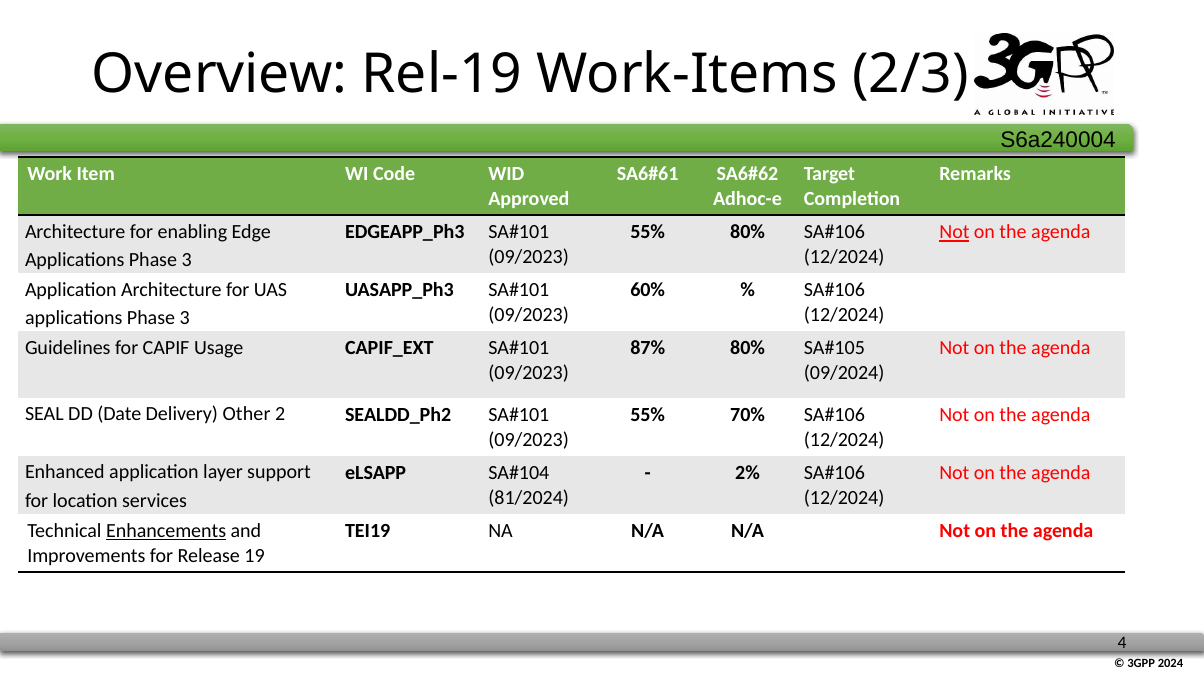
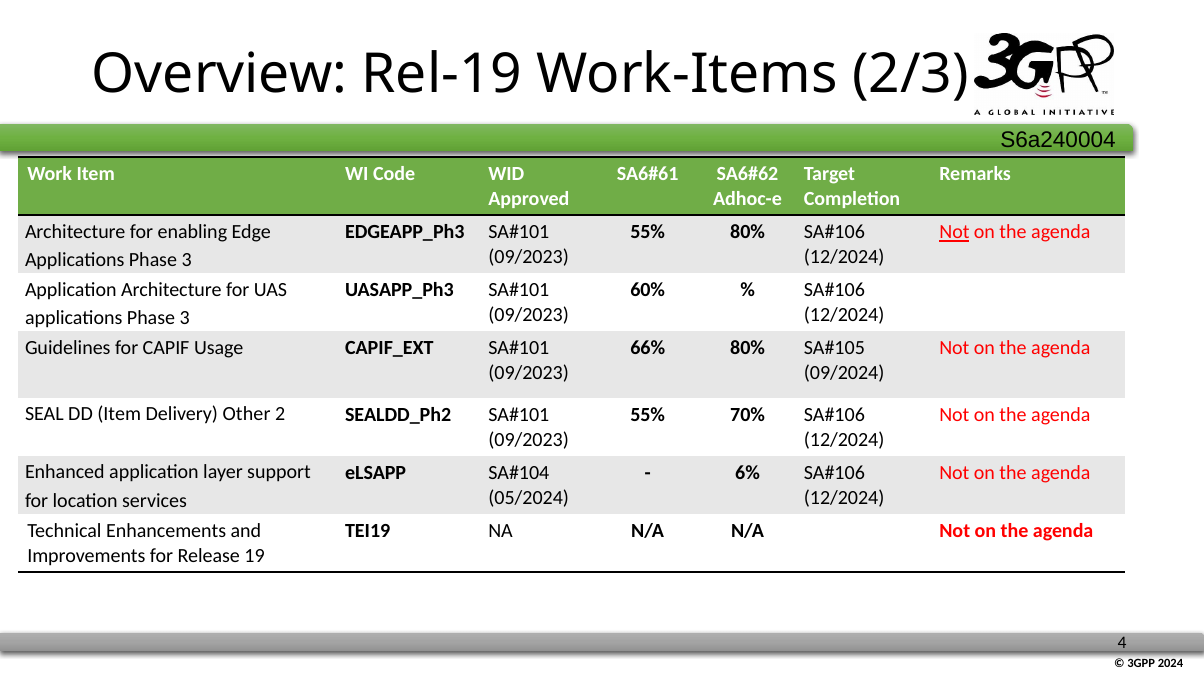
87%: 87% -> 66%
DD Date: Date -> Item
2%: 2% -> 6%
81/2024: 81/2024 -> 05/2024
Enhancements underline: present -> none
